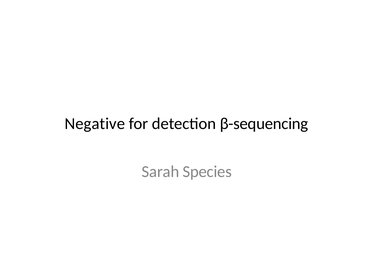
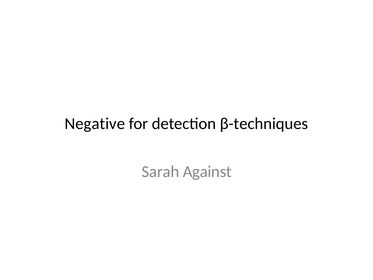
β-sequencing: β-sequencing -> β-techniques
Species: Species -> Against
